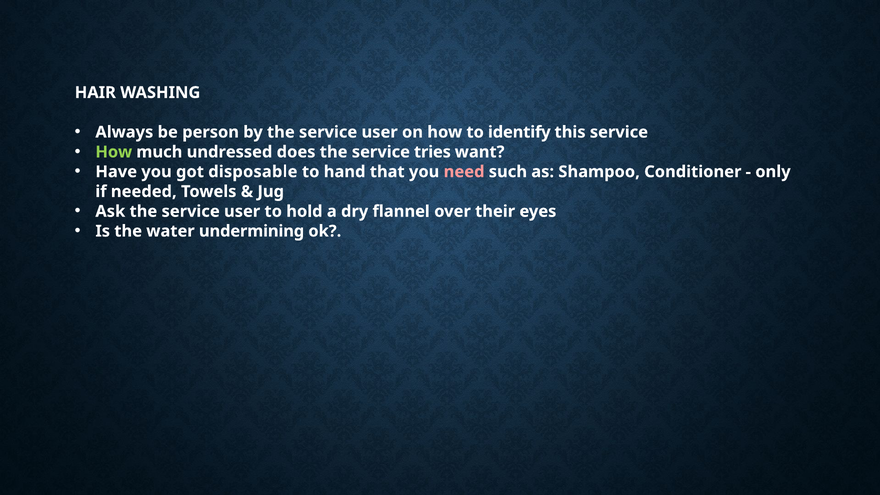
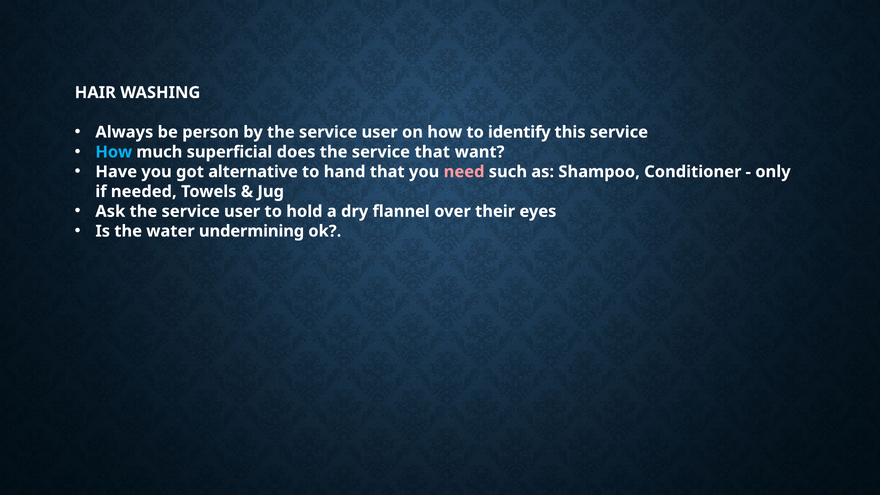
How at (114, 152) colour: light green -> light blue
undressed: undressed -> superficial
service tries: tries -> that
disposable: disposable -> alternative
